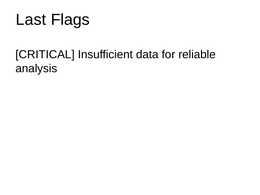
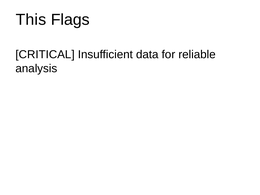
Last: Last -> This
